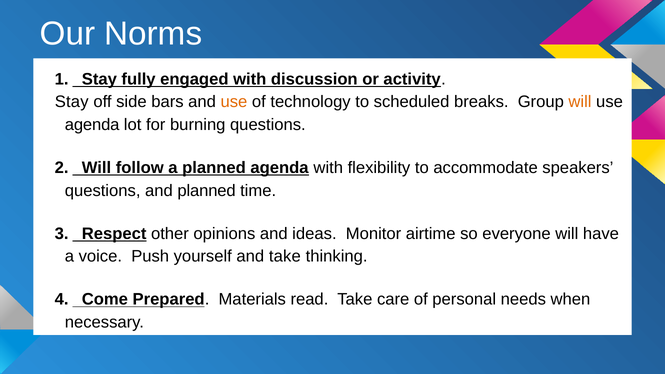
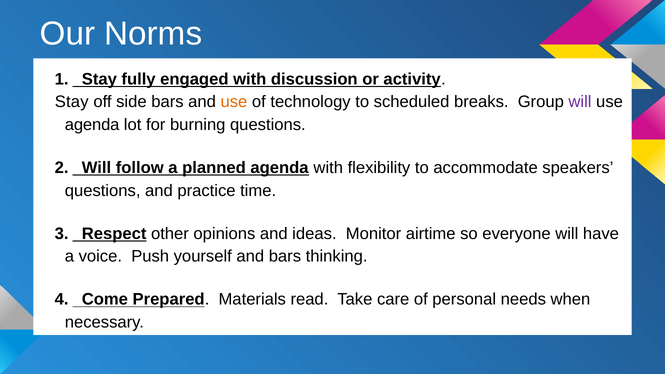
will at (580, 102) colour: orange -> purple
and planned: planned -> practice
and take: take -> bars
